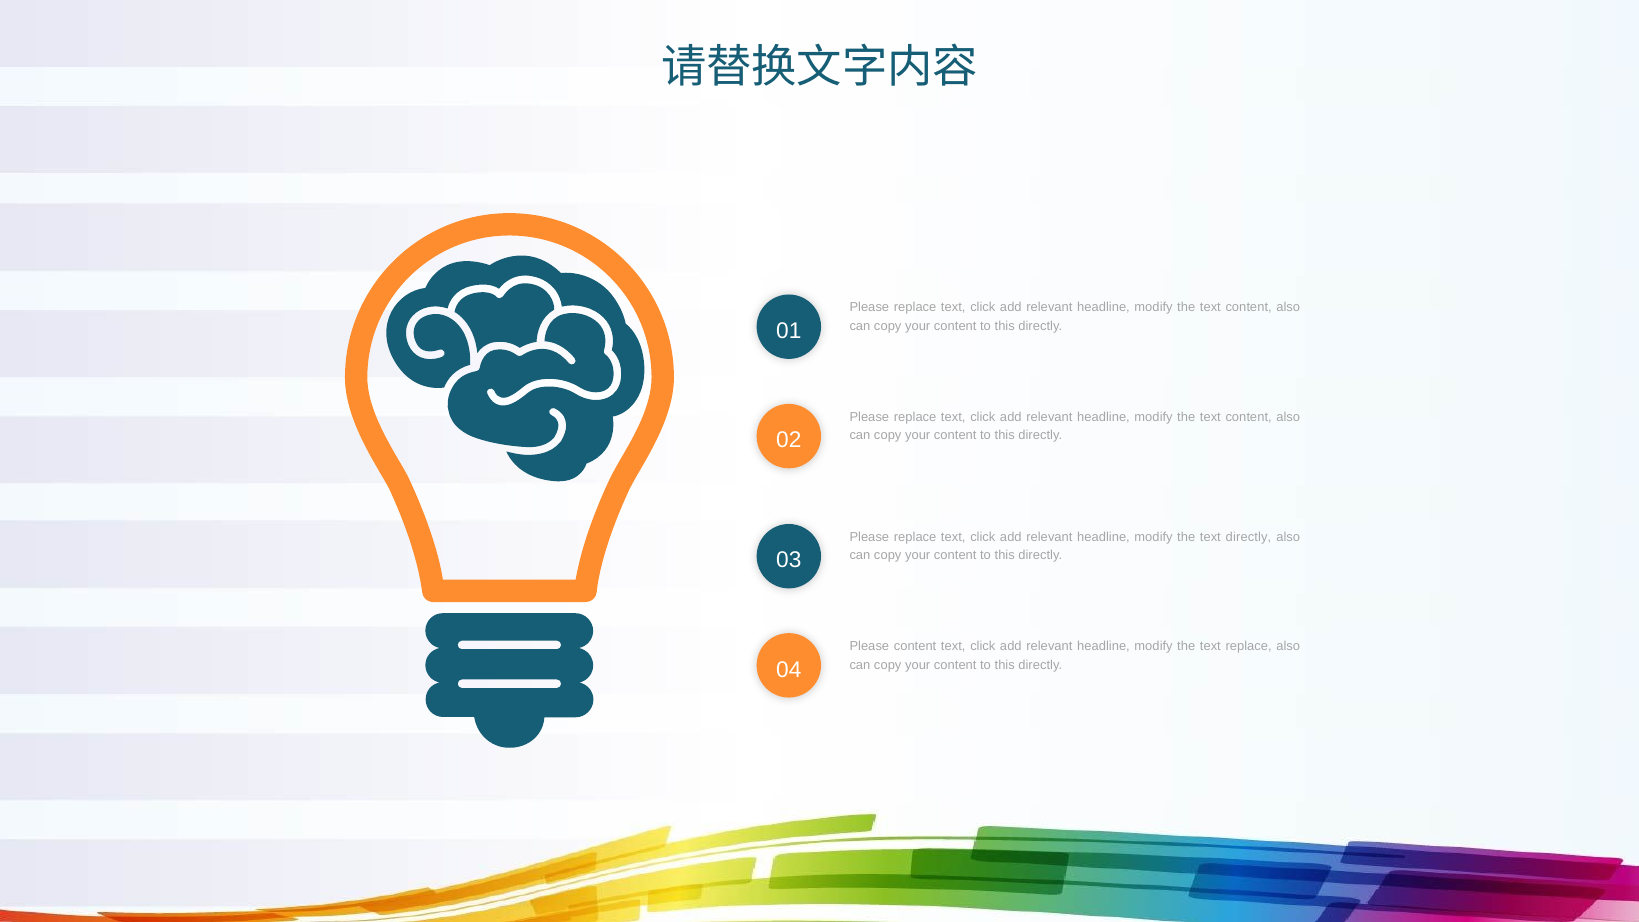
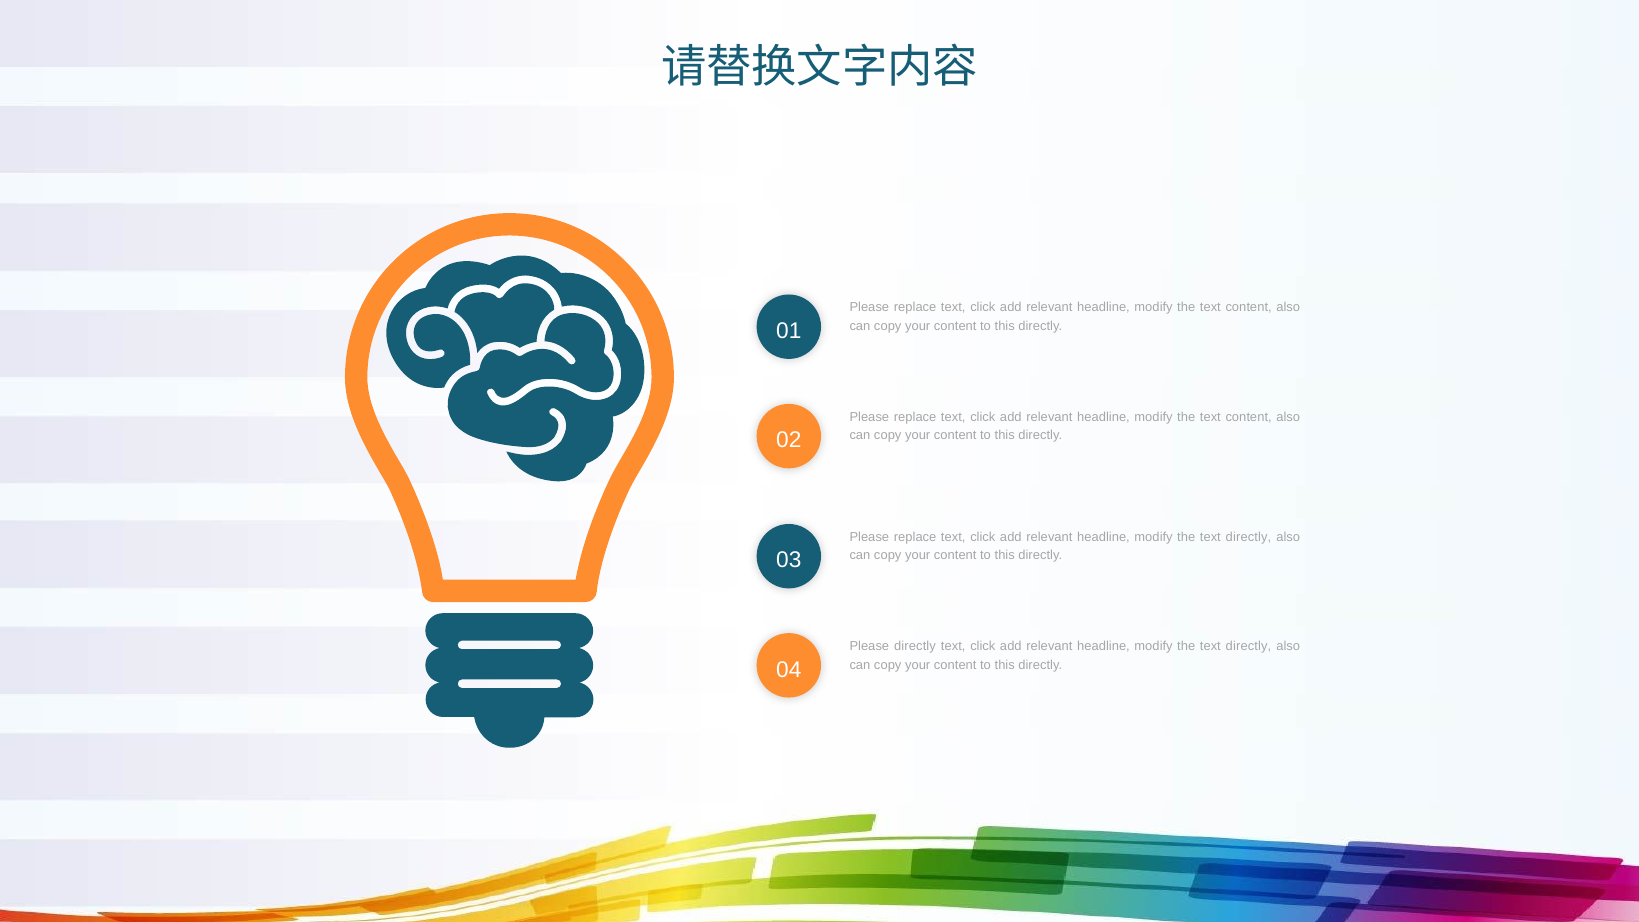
Please content: content -> directly
replace at (1249, 646): replace -> directly
